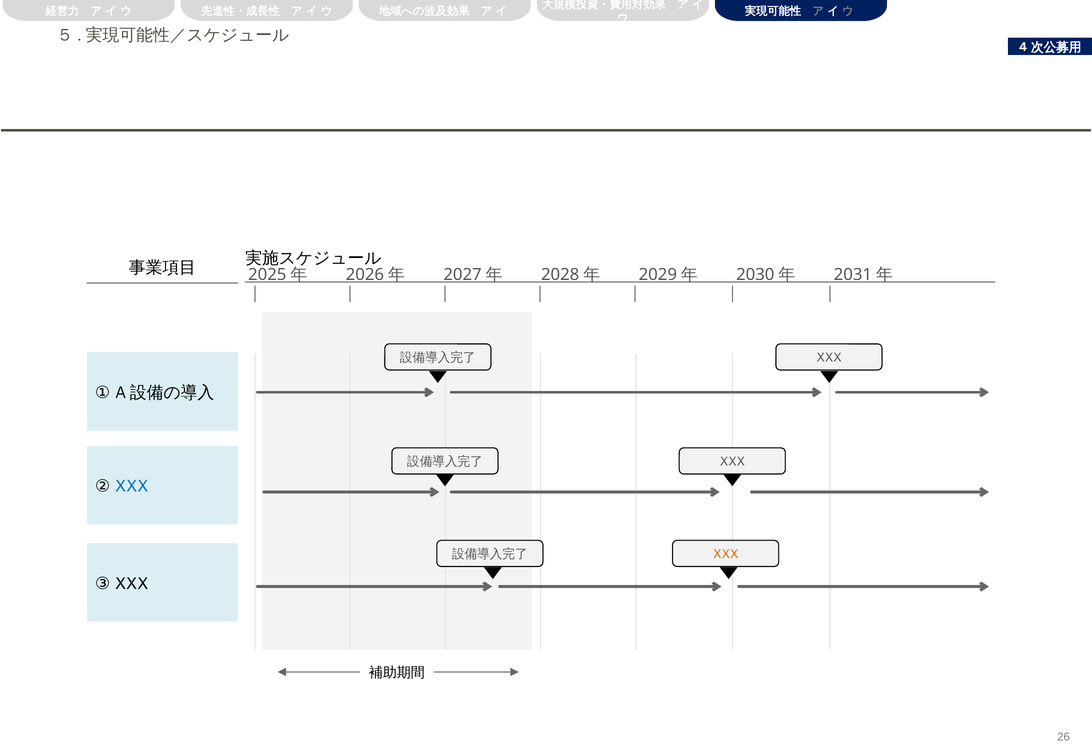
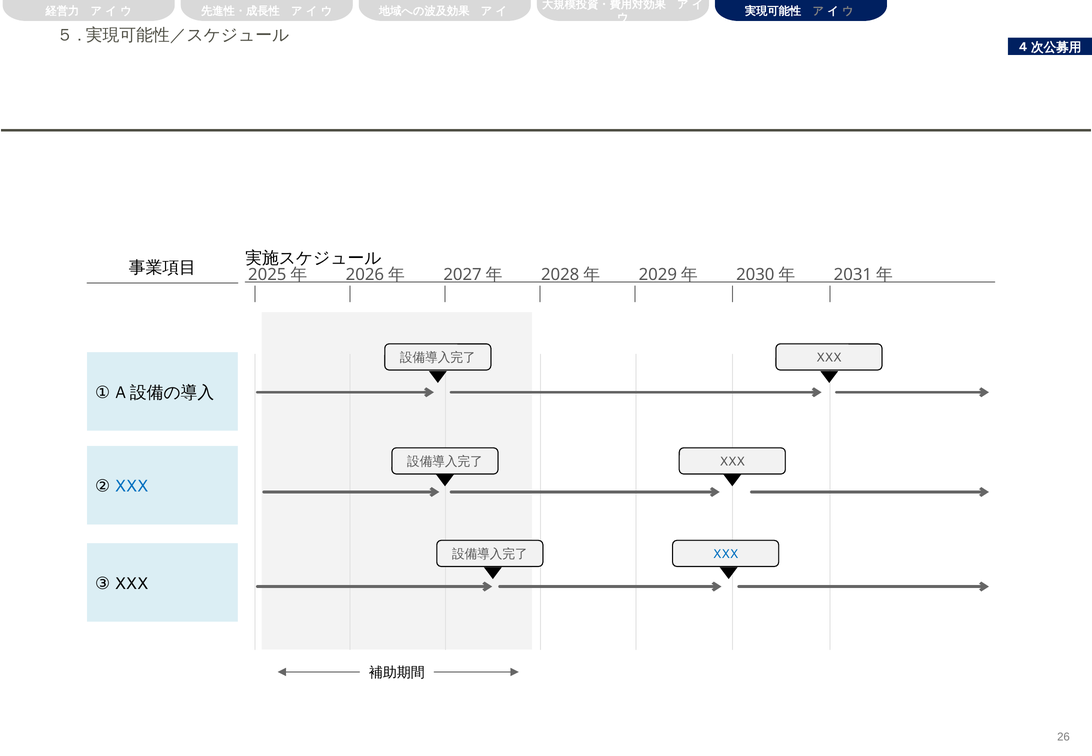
XXX at (726, 554) colour: orange -> blue
